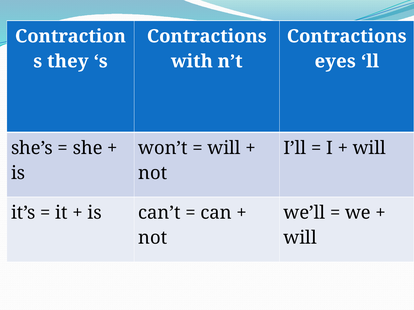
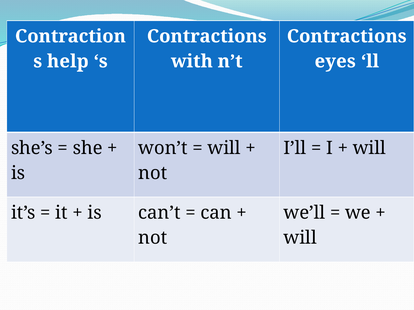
they: they -> help
